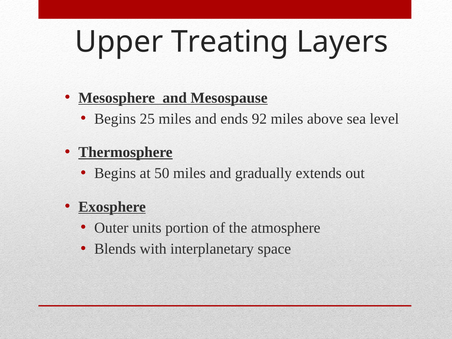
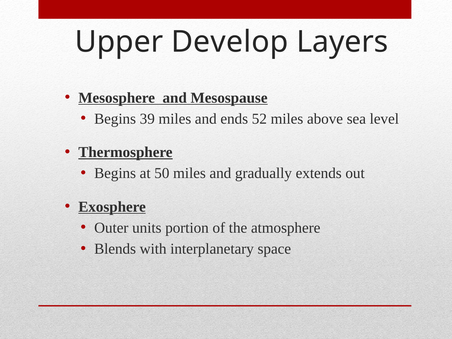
Treating: Treating -> Develop
25: 25 -> 39
92: 92 -> 52
